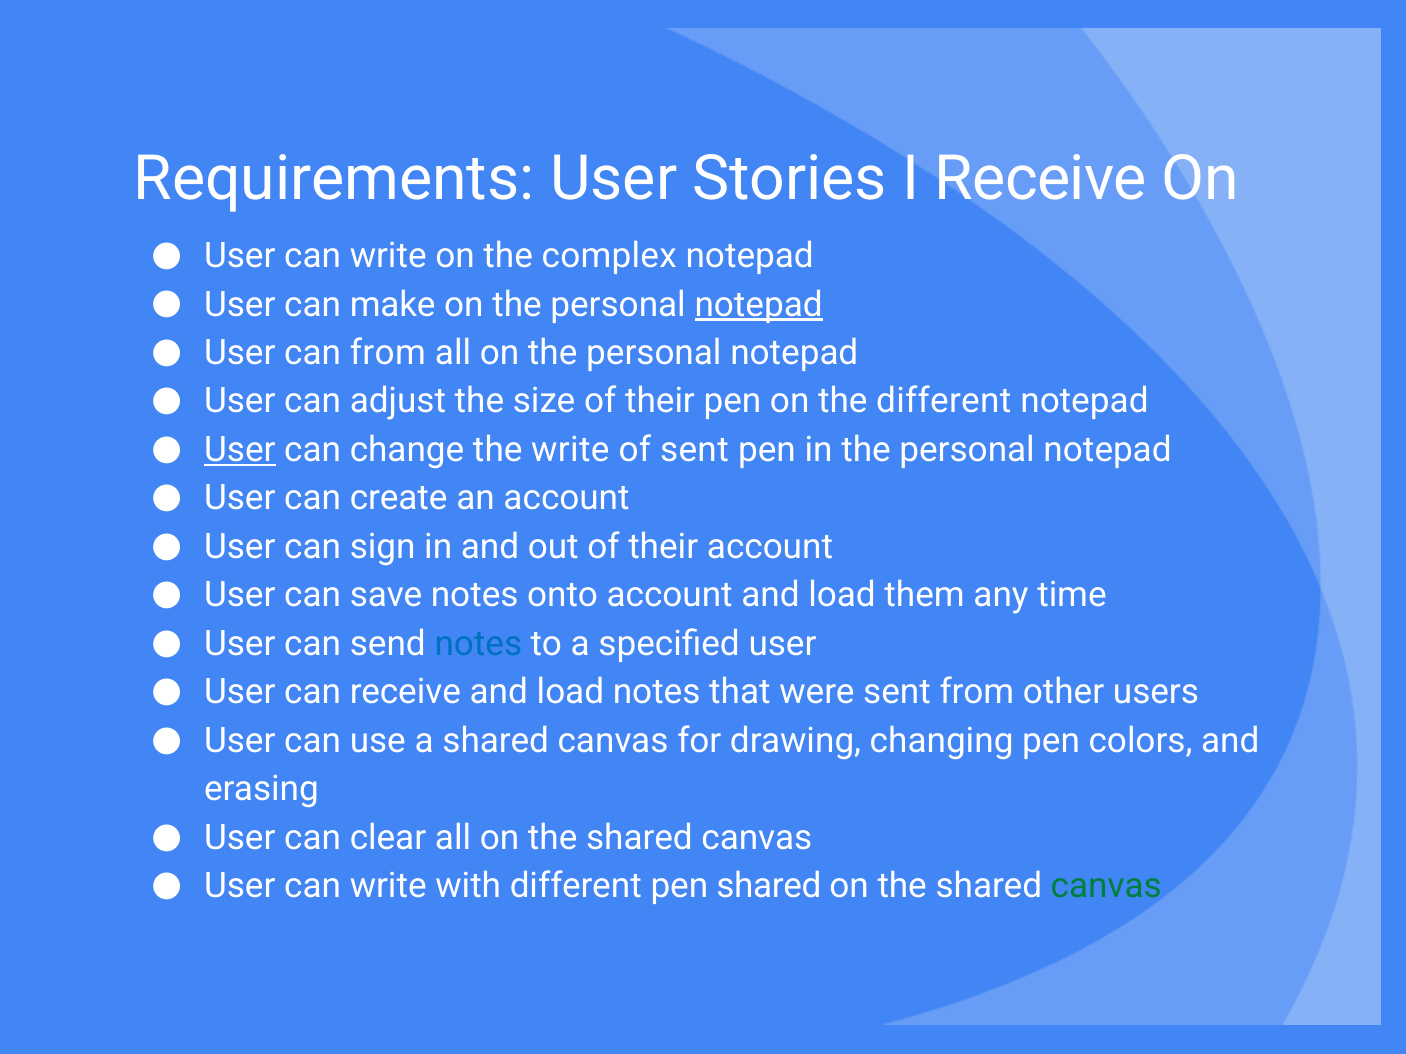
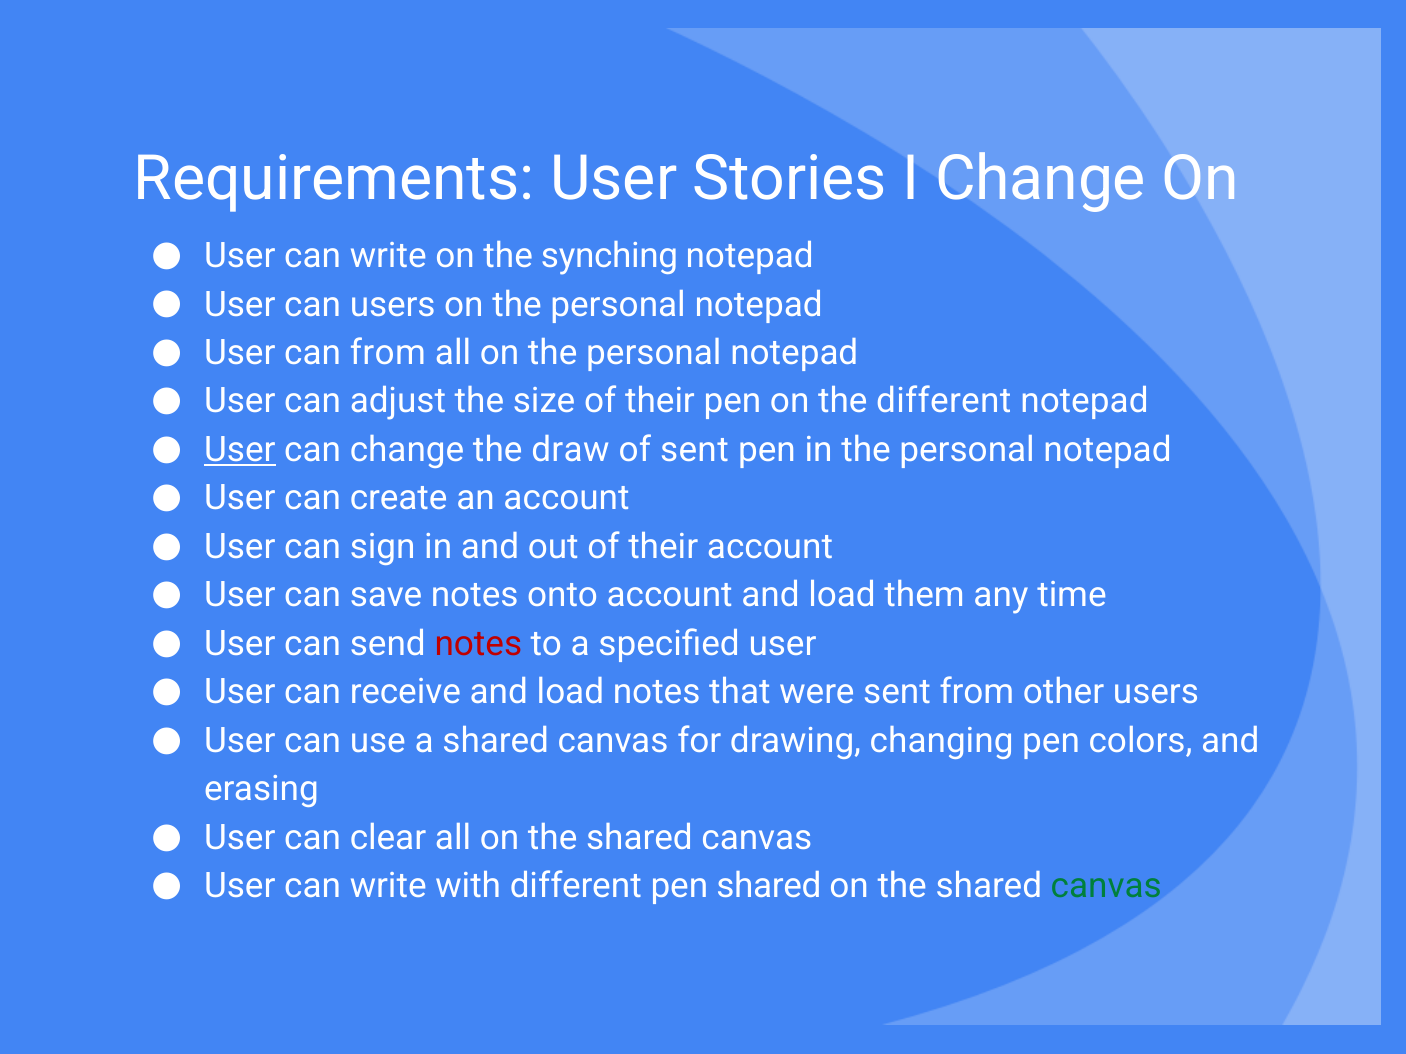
I Receive: Receive -> Change
complex: complex -> synching
can make: make -> users
notepad at (759, 305) underline: present -> none
the write: write -> draw
notes at (478, 644) colour: blue -> red
